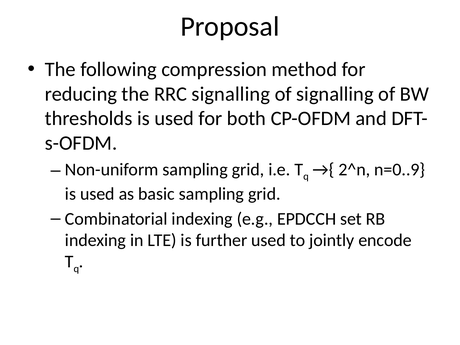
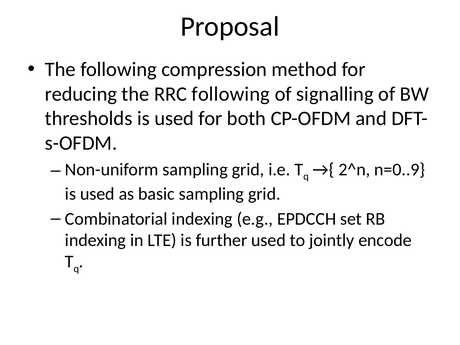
RRC signalling: signalling -> following
